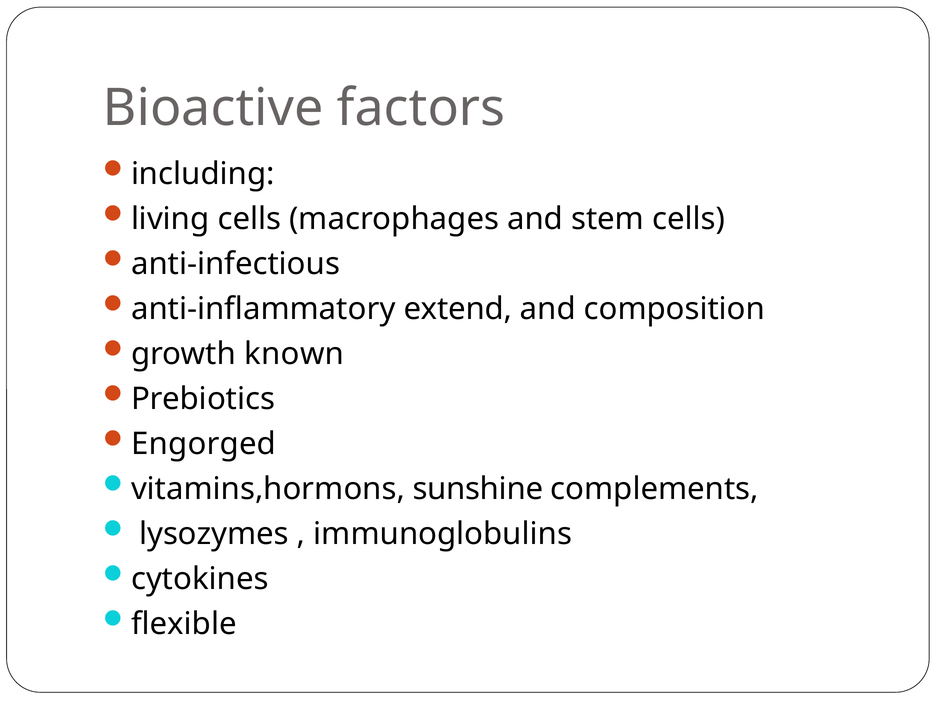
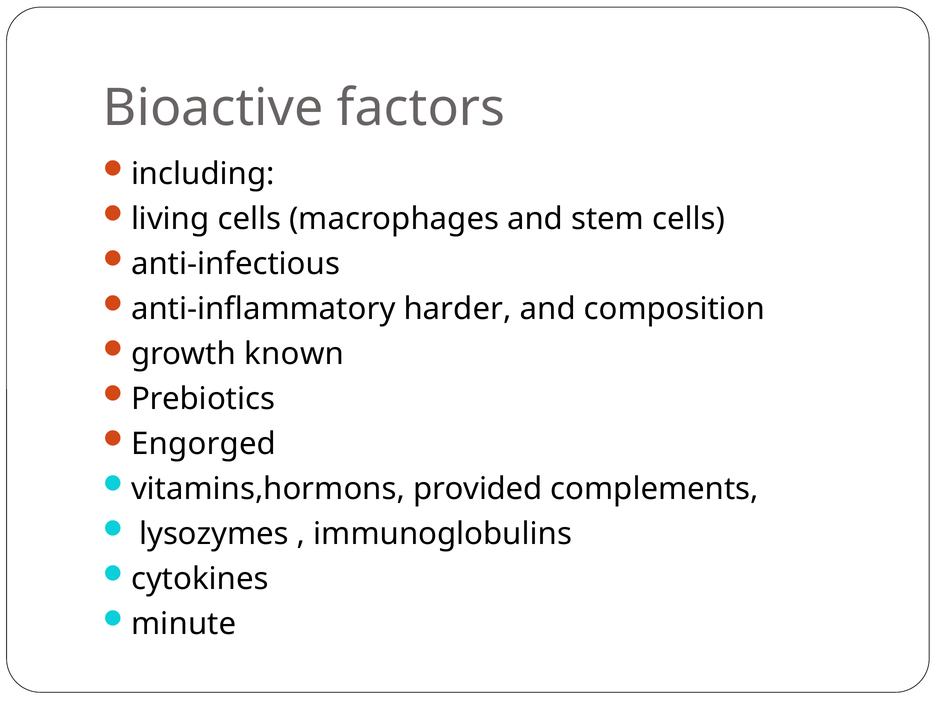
extend: extend -> harder
sunshine: sunshine -> provided
flexible: flexible -> minute
